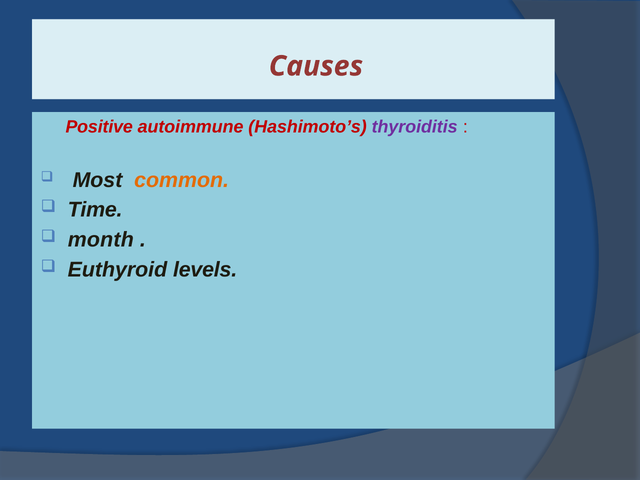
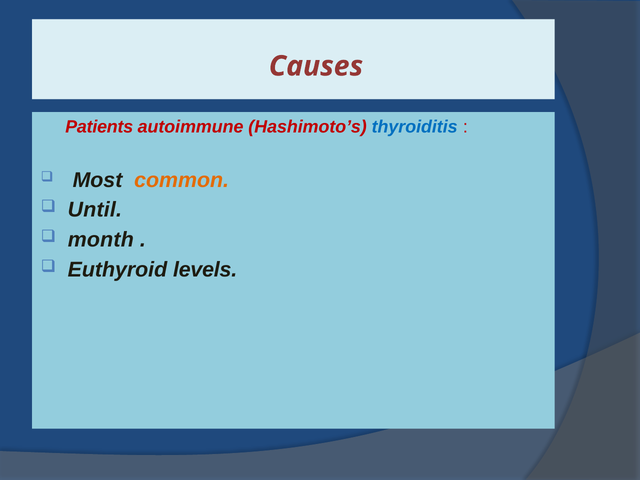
Positive: Positive -> Patients
thyroiditis colour: purple -> blue
Time: Time -> Until
